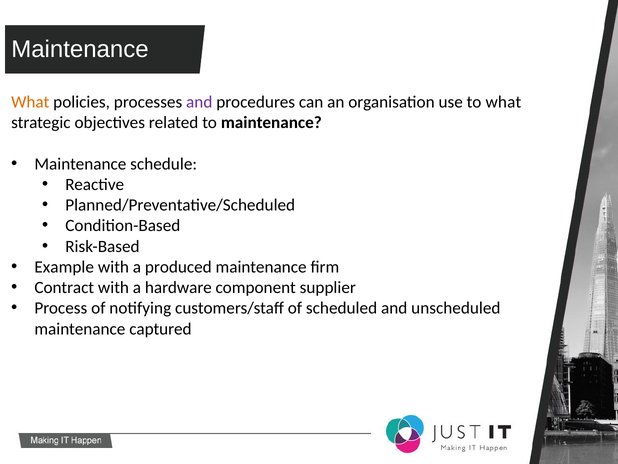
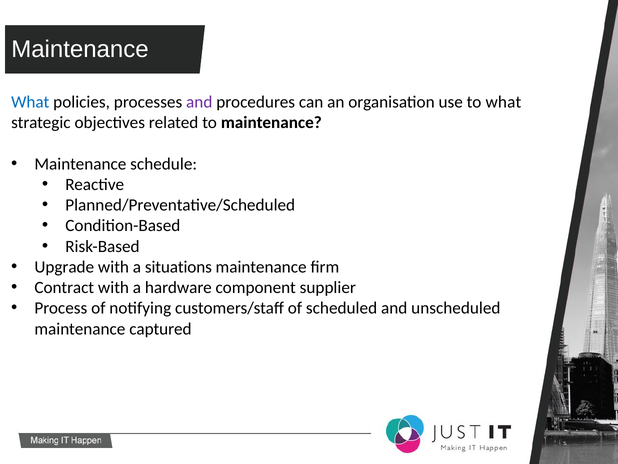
What at (30, 102) colour: orange -> blue
Example: Example -> Upgrade
produced: produced -> situations
